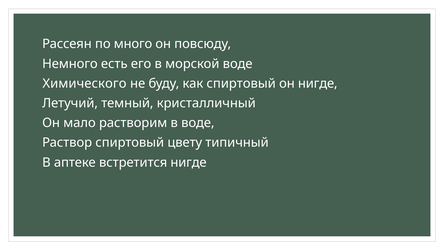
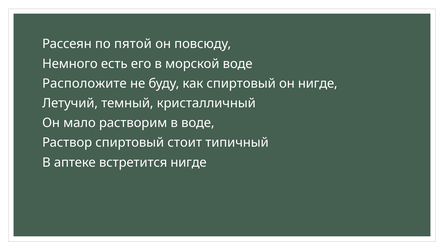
много: много -> пятой
Химического: Химического -> Расположите
цвету: цвету -> стоит
